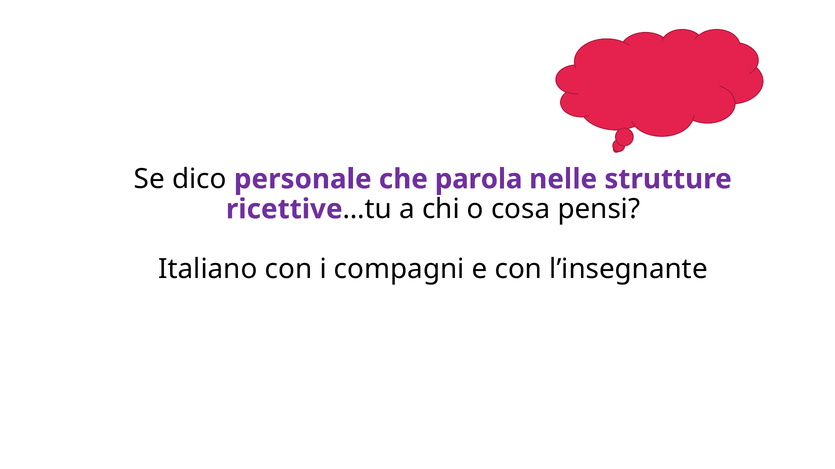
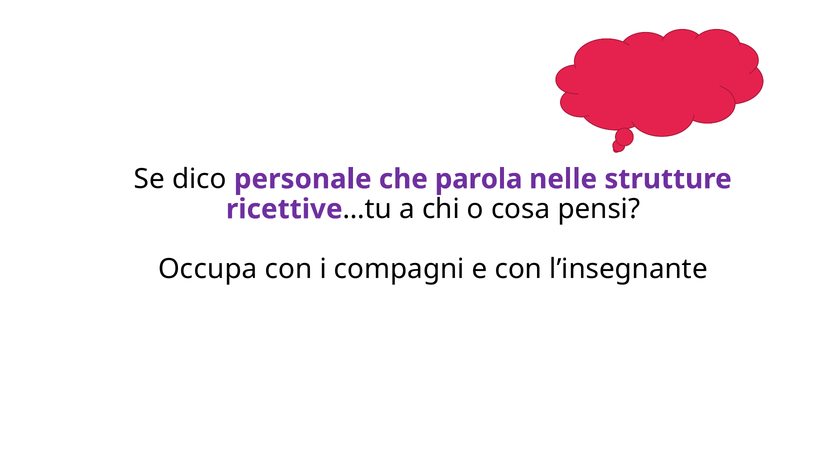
Italiano: Italiano -> Occupa
